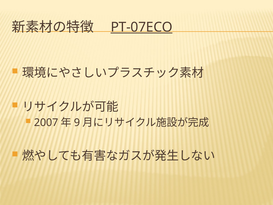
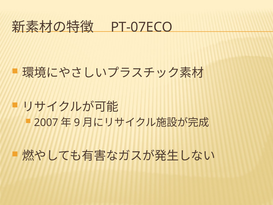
PT-07ECO underline: present -> none
